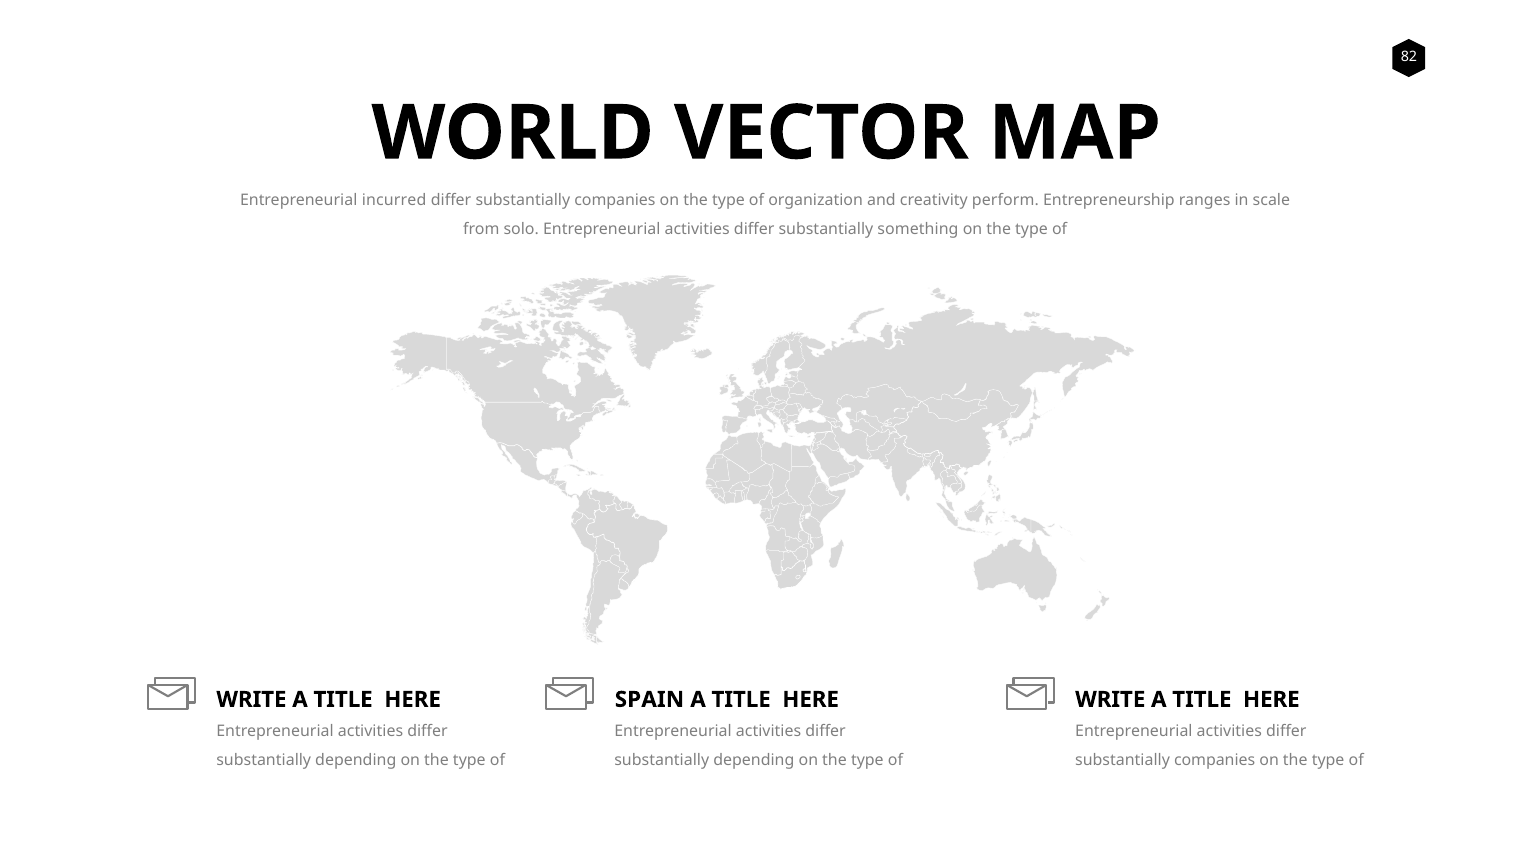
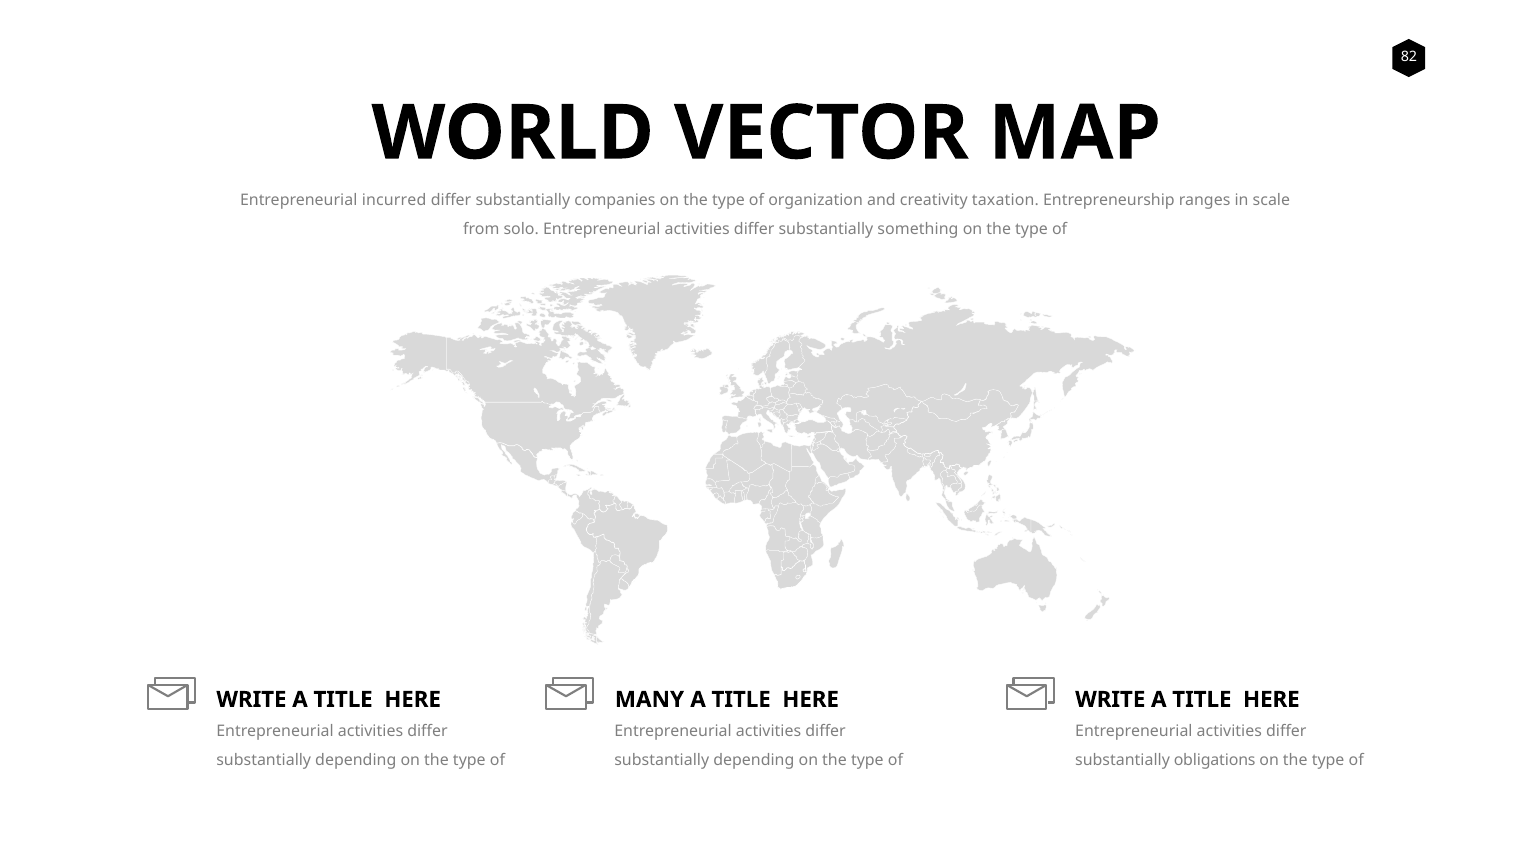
perform: perform -> taxation
SPAIN: SPAIN -> MANY
companies at (1215, 760): companies -> obligations
